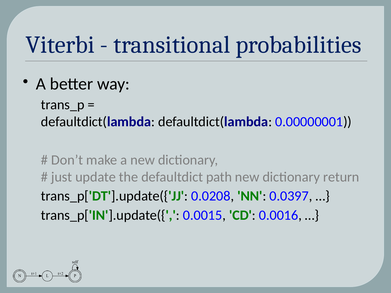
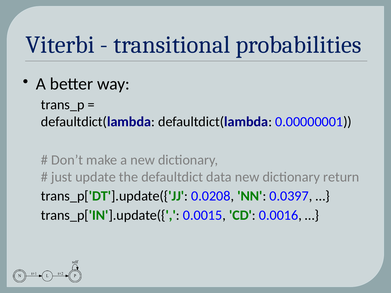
path: path -> data
